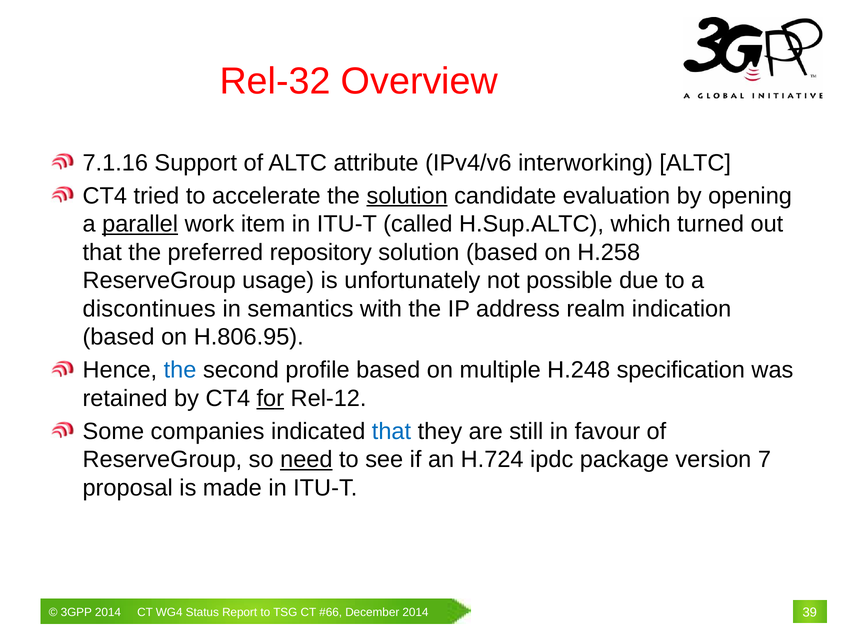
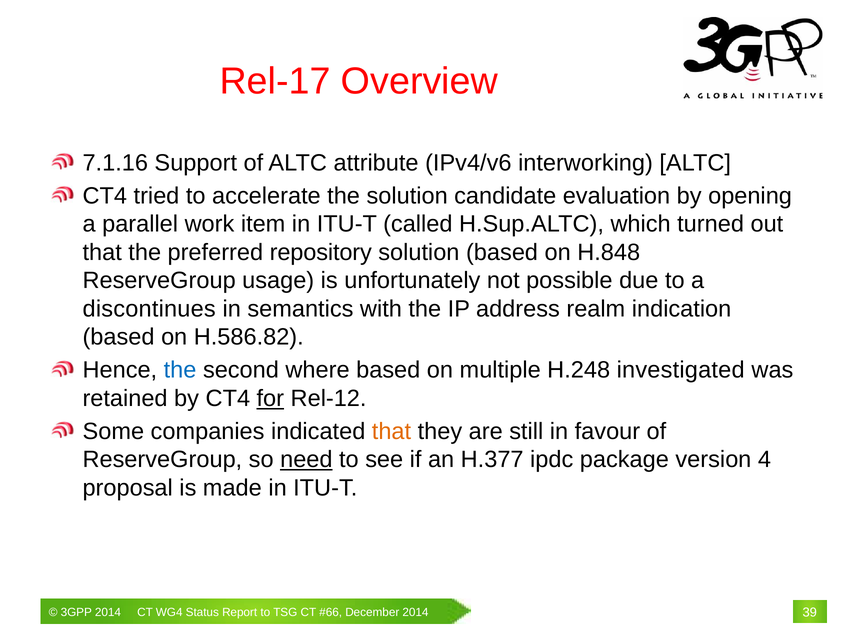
Rel-32: Rel-32 -> Rel-17
solution at (407, 196) underline: present -> none
parallel underline: present -> none
H.258: H.258 -> H.848
H.806.95: H.806.95 -> H.586.82
profile: profile -> where
specification: specification -> investigated
that at (391, 431) colour: blue -> orange
H.724: H.724 -> H.377
7: 7 -> 4
